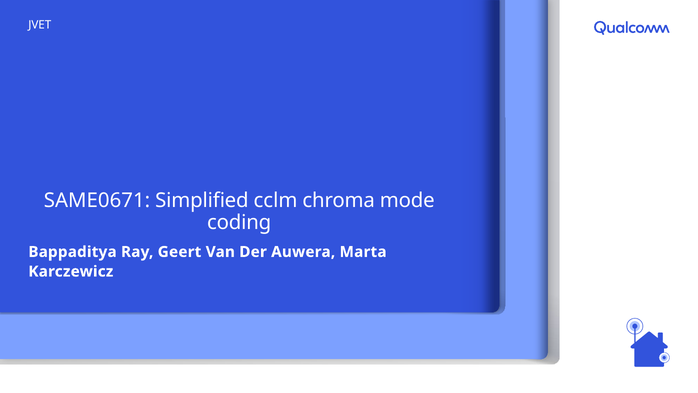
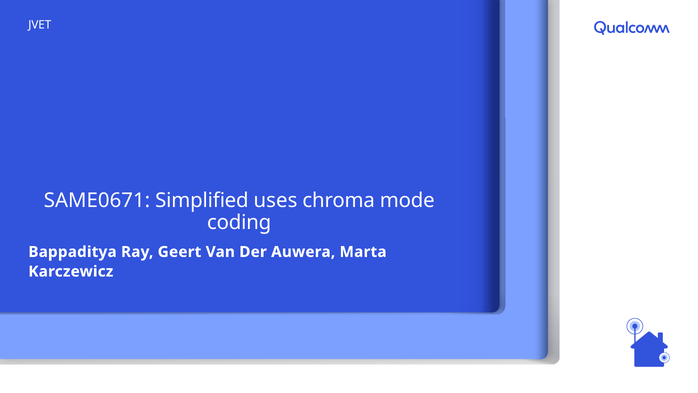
cclm: cclm -> uses
